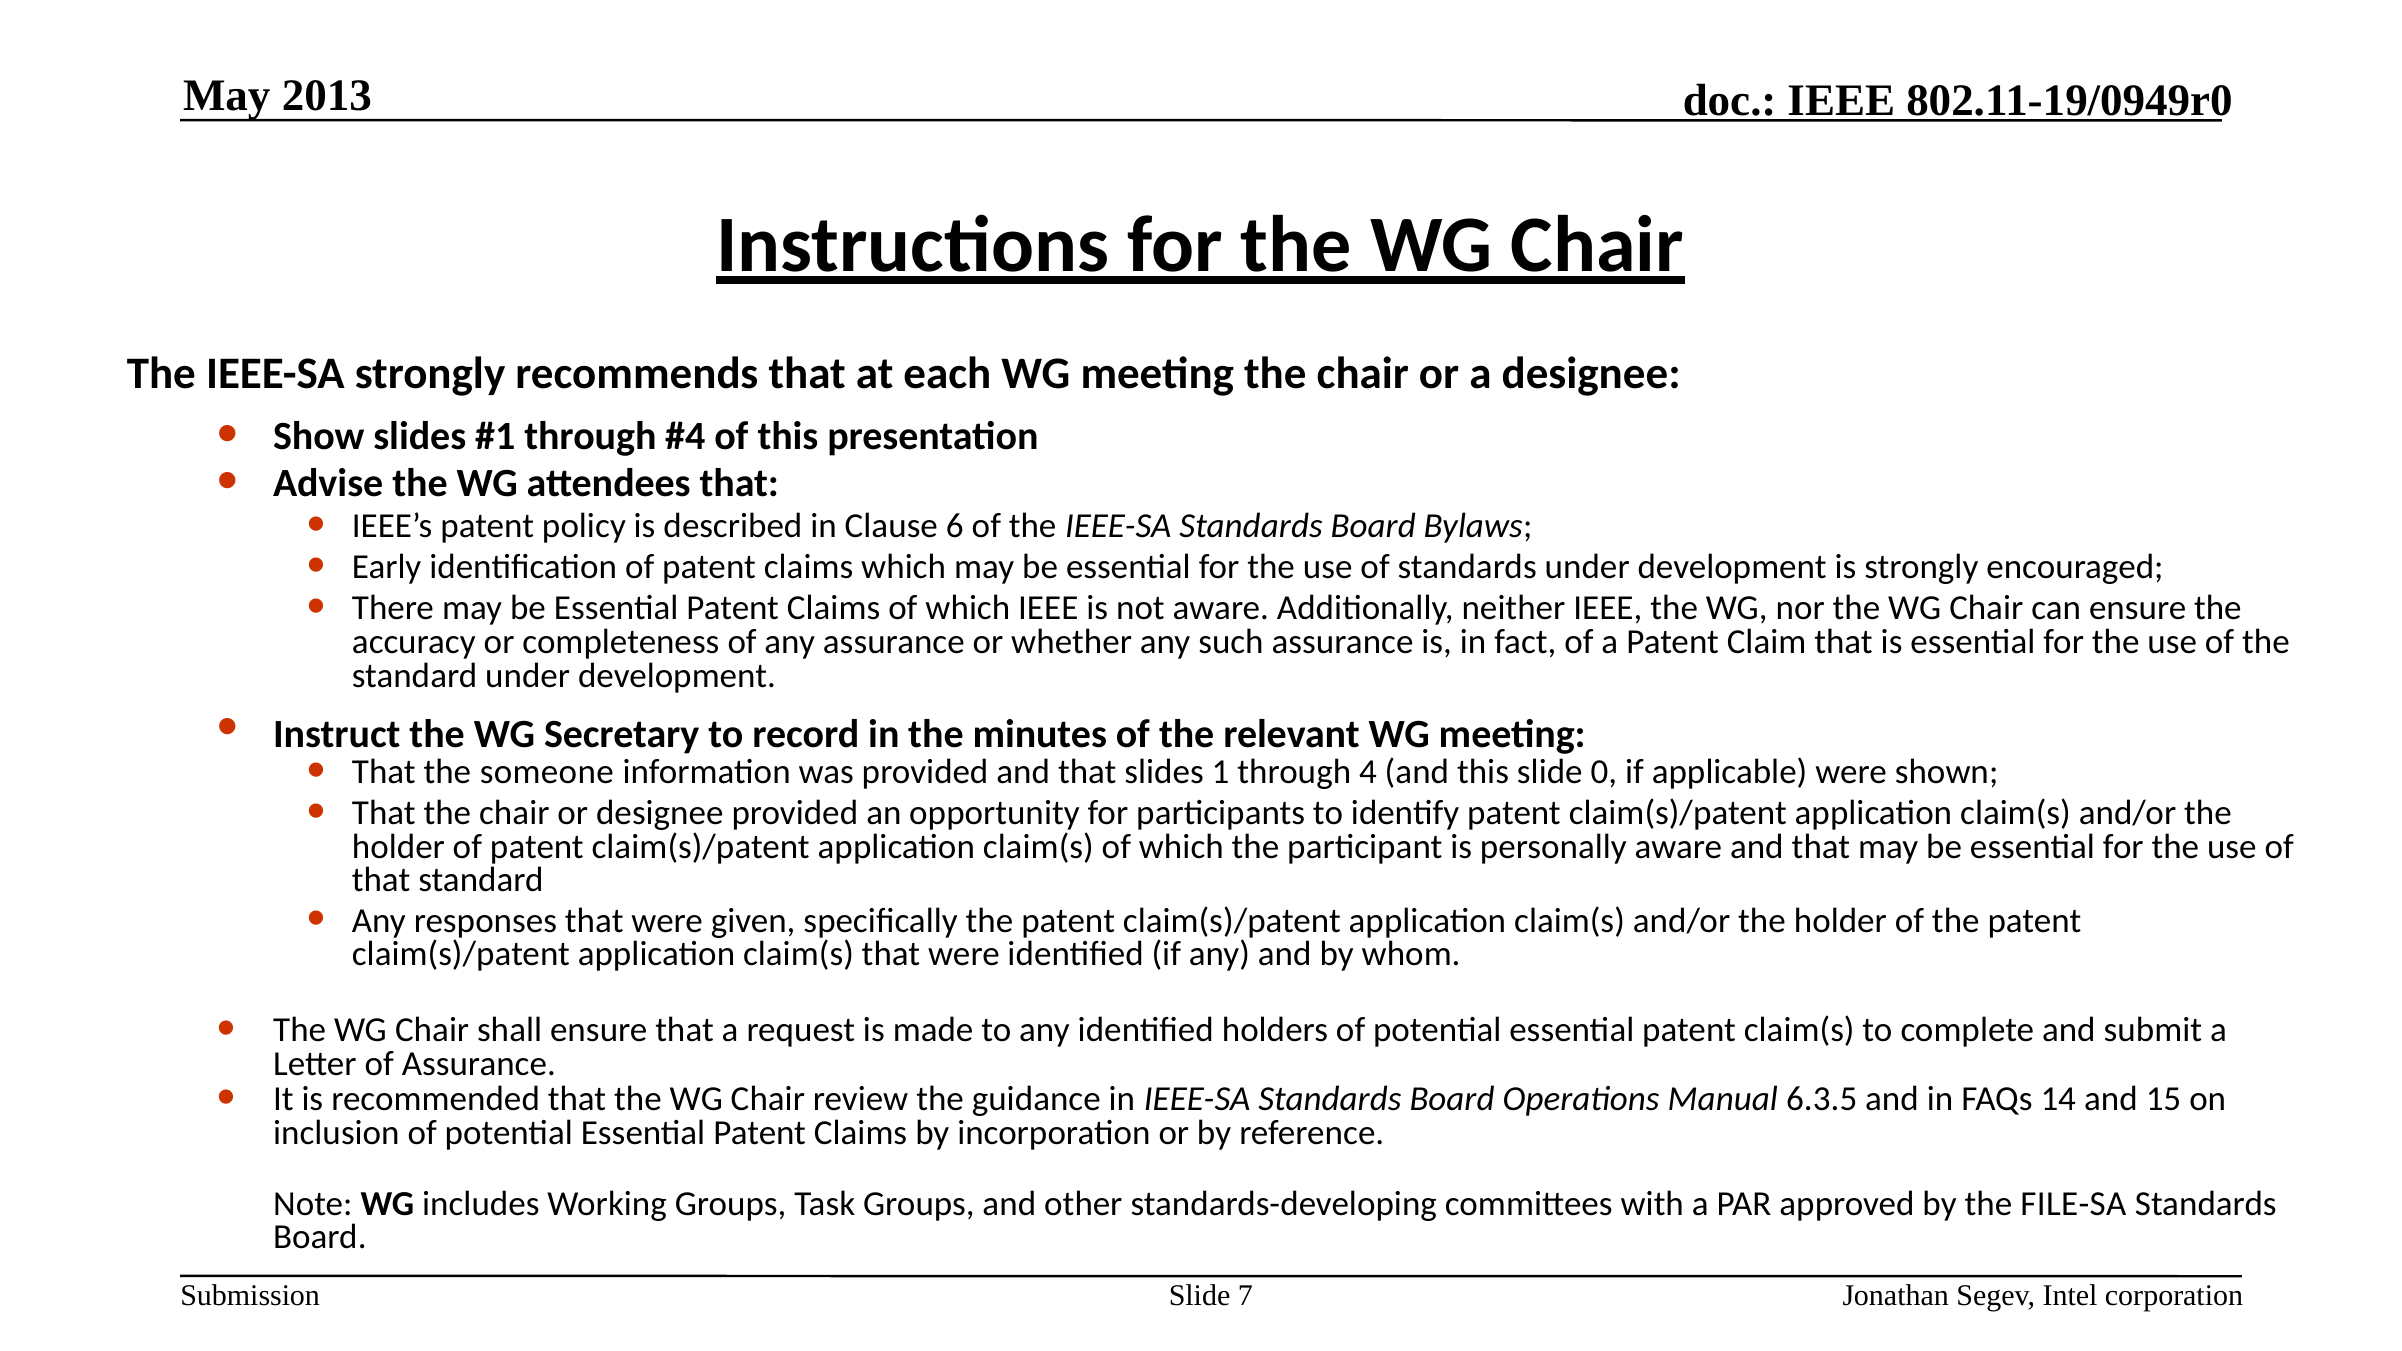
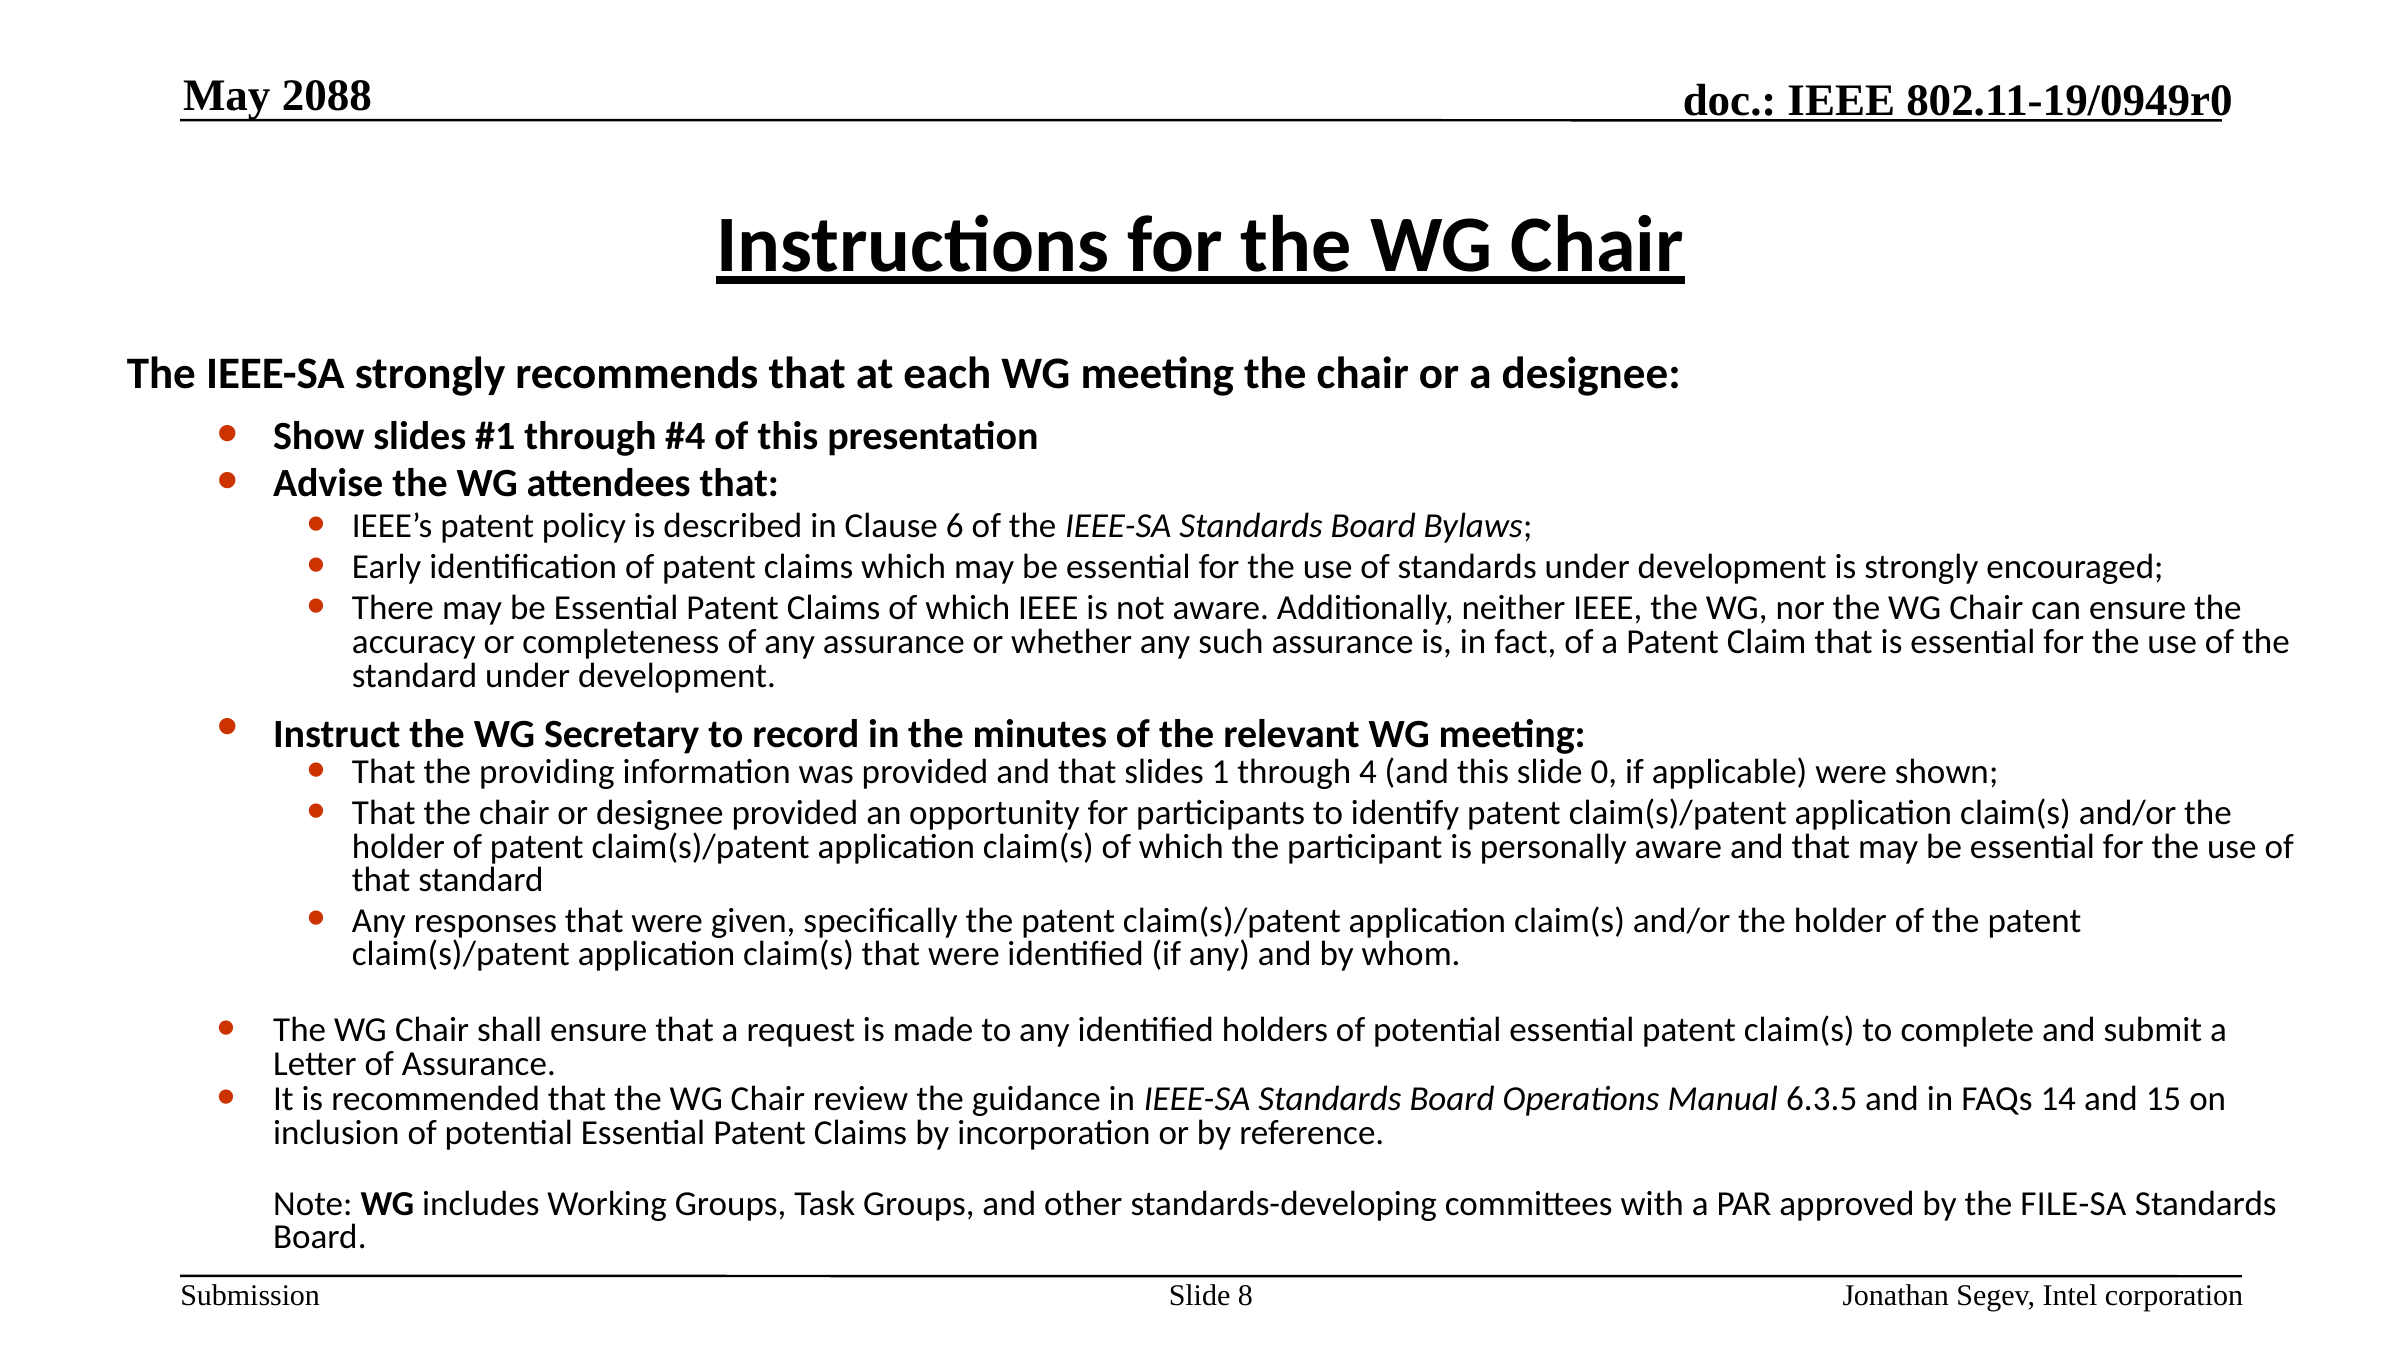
2013: 2013 -> 2088
someone: someone -> providing
7: 7 -> 8
